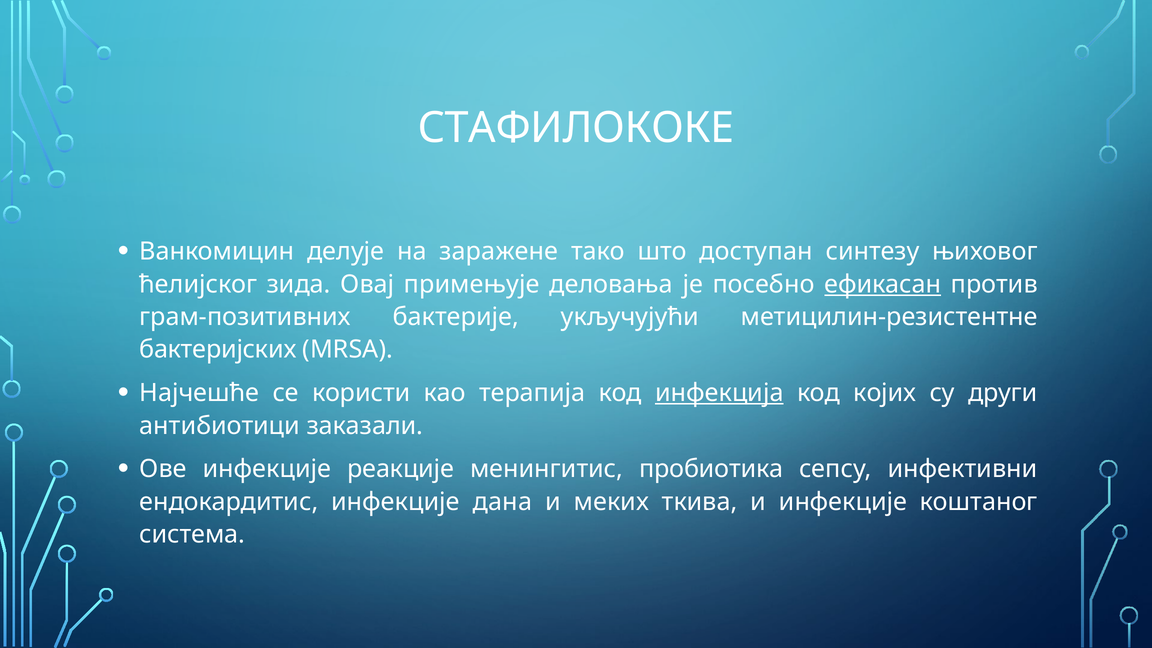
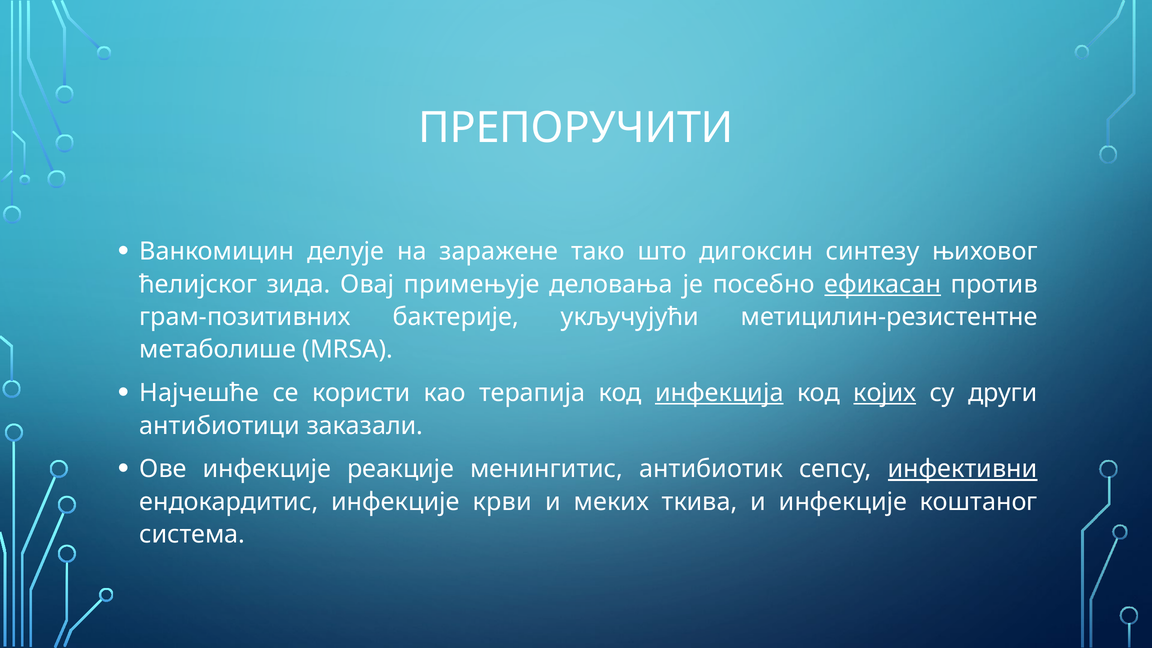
СТАФИЛОКОКЕ: СТАФИЛОКОКЕ -> ПРЕПОРУЧИТИ
доступан: доступан -> дигоксин
бактеријских: бактеријских -> метаболише
којих underline: none -> present
пробиотика: пробиотика -> антибиотик
инфективни underline: none -> present
дана: дана -> крви
